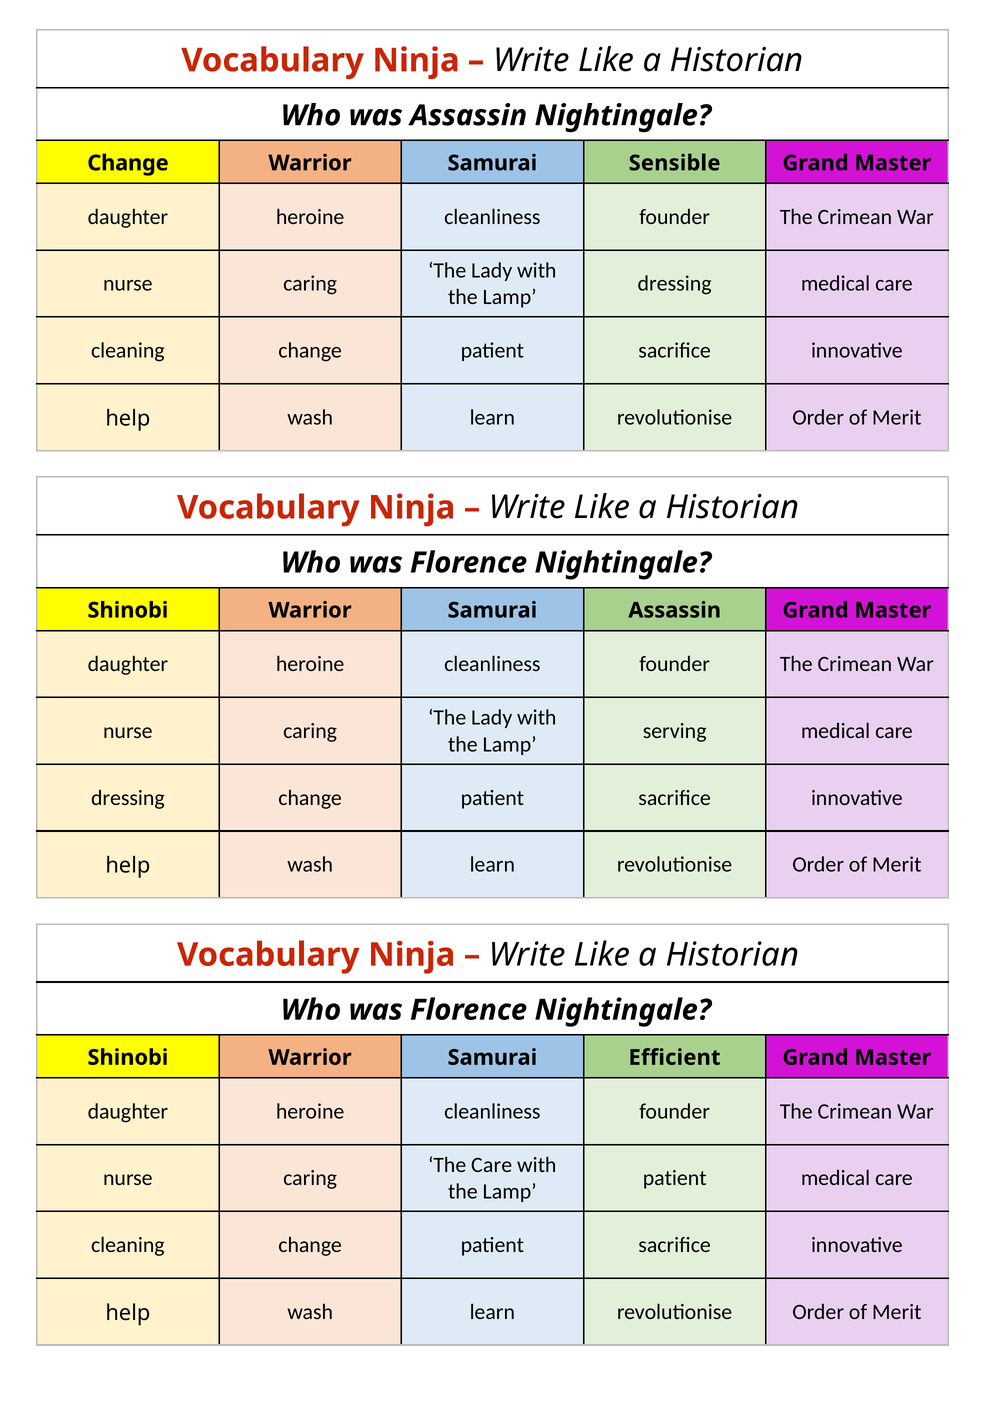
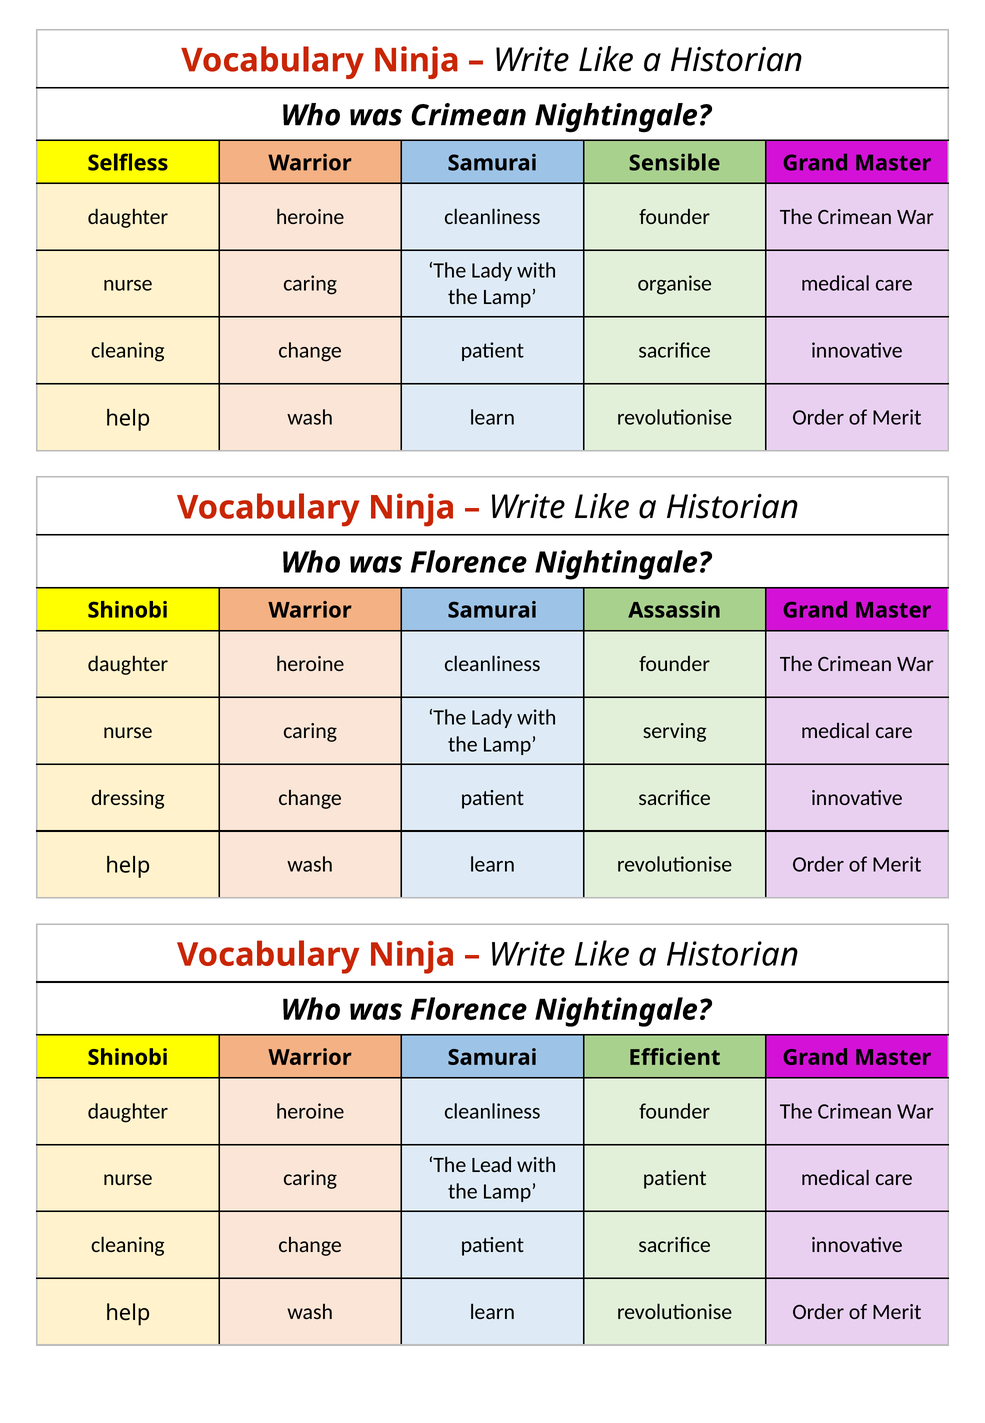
was Assassin: Assassin -> Crimean
Change at (128, 163): Change -> Selfless
dressing at (675, 284): dressing -> organise
The Care: Care -> Lead
